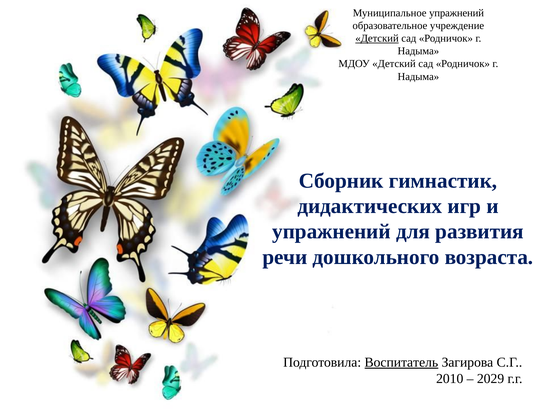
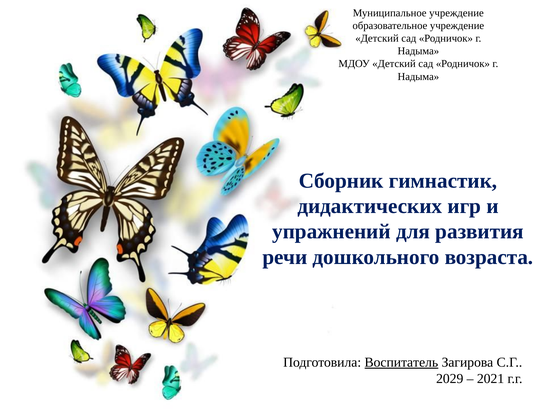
Муниципальное упражнений: упражнений -> учреждение
Детский at (377, 38) underline: present -> none
2010: 2010 -> 2029
2029: 2029 -> 2021
